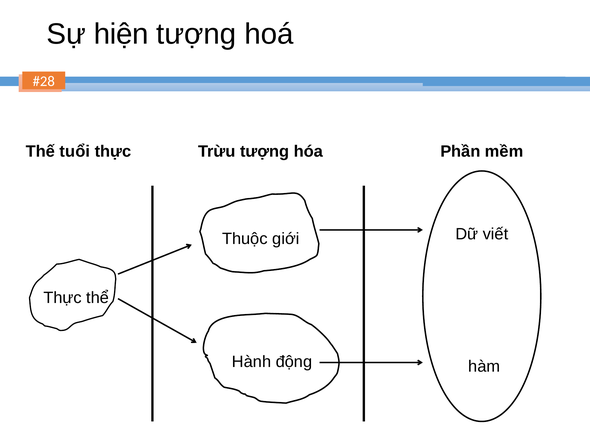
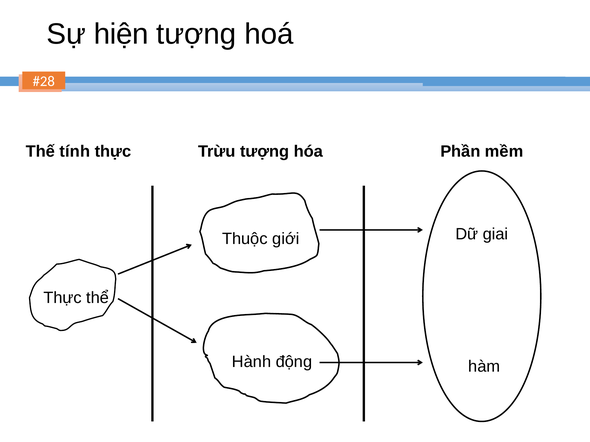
tuổi: tuổi -> tính
viết: viết -> giai
